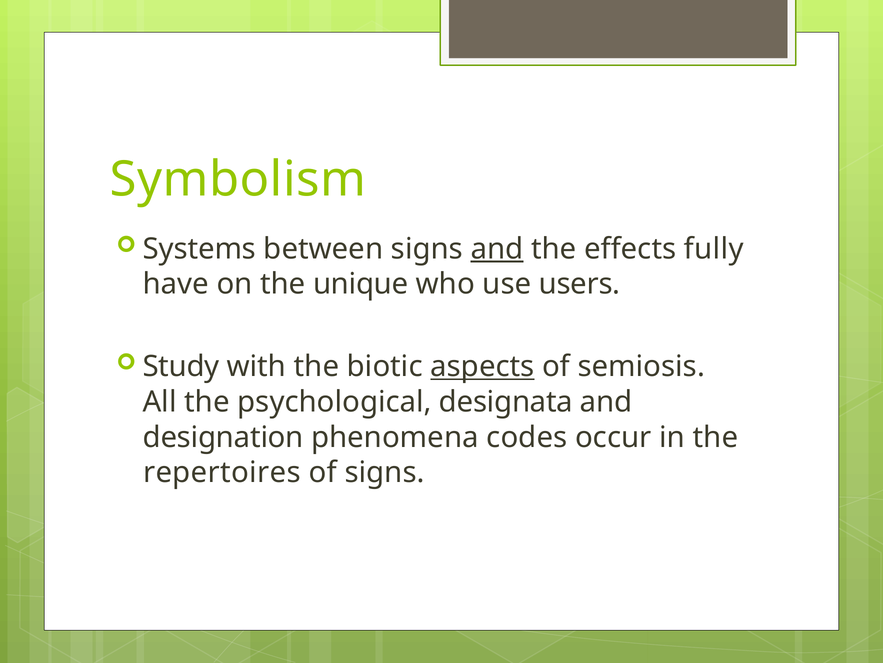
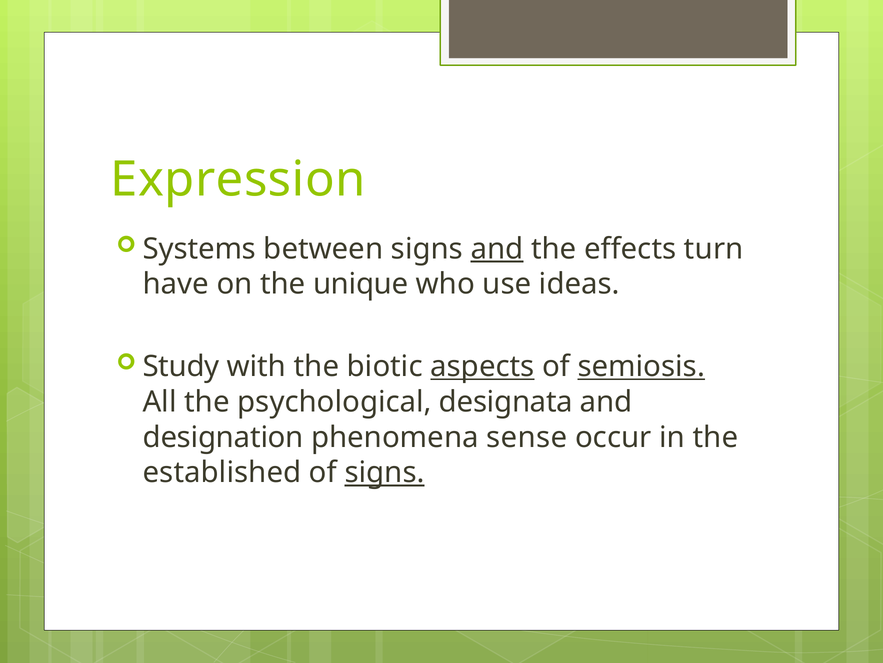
Symbolism: Symbolism -> Expression
fully: fully -> turn
users: users -> ideas
semiosis underline: none -> present
codes: codes -> sense
repertoires: repertoires -> established
signs at (385, 472) underline: none -> present
